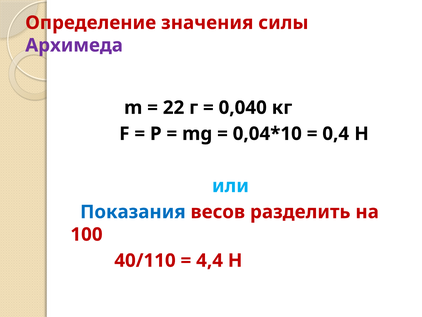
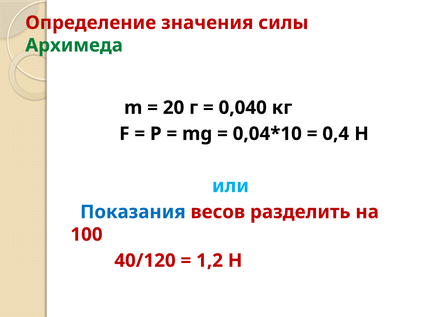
Архимеда colour: purple -> green
22: 22 -> 20
40/110: 40/110 -> 40/120
4,4: 4,4 -> 1,2
